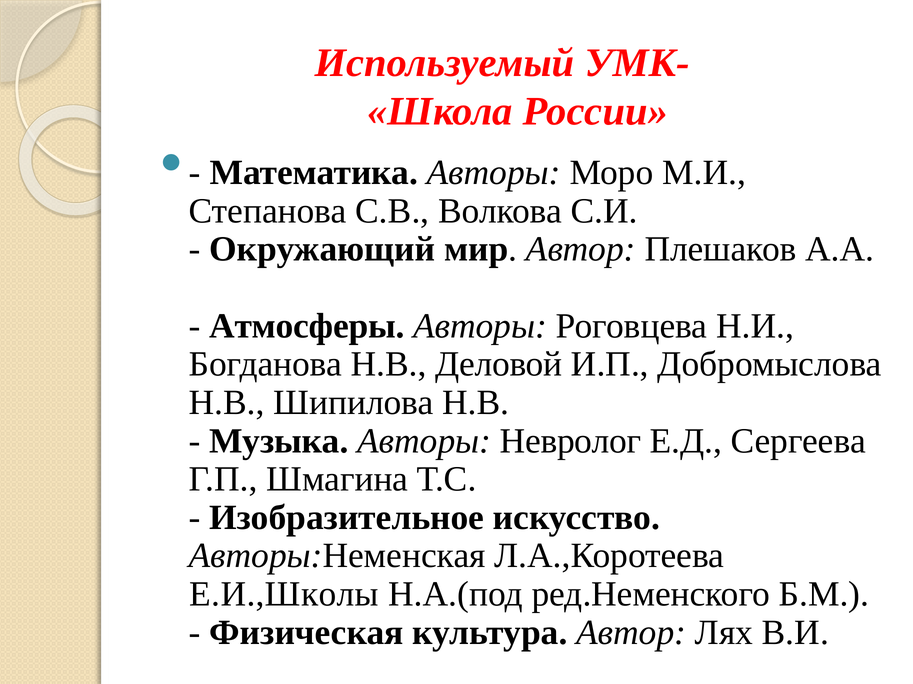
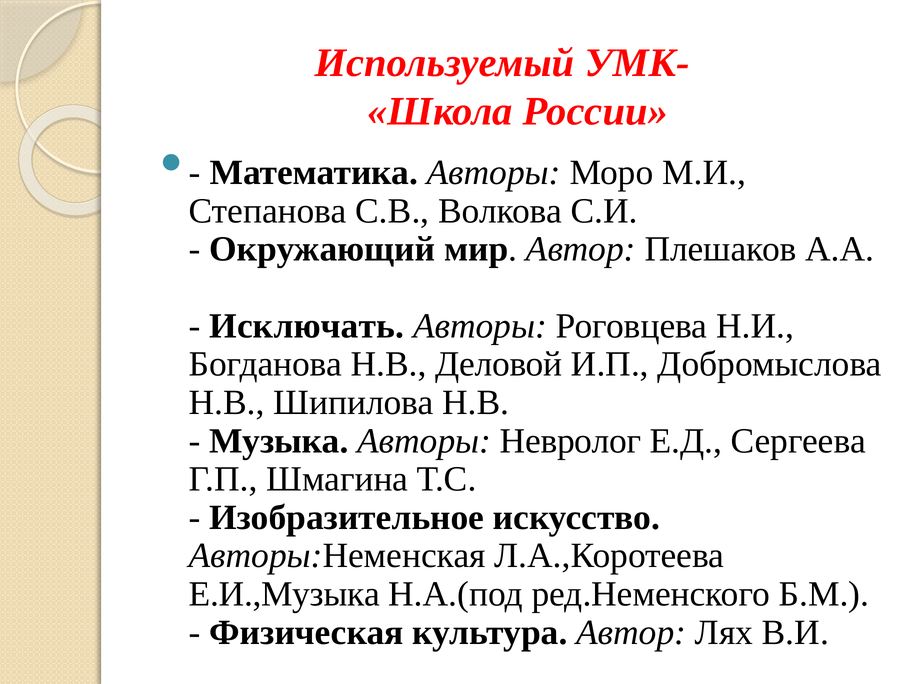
Атмосферы: Атмосферы -> Исключать
Е.И.,Школы: Е.И.,Школы -> Е.И.,Музыка
